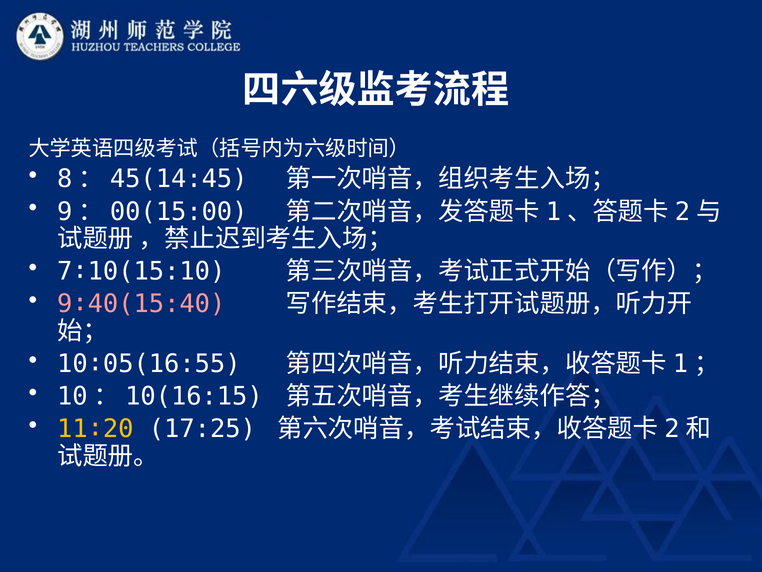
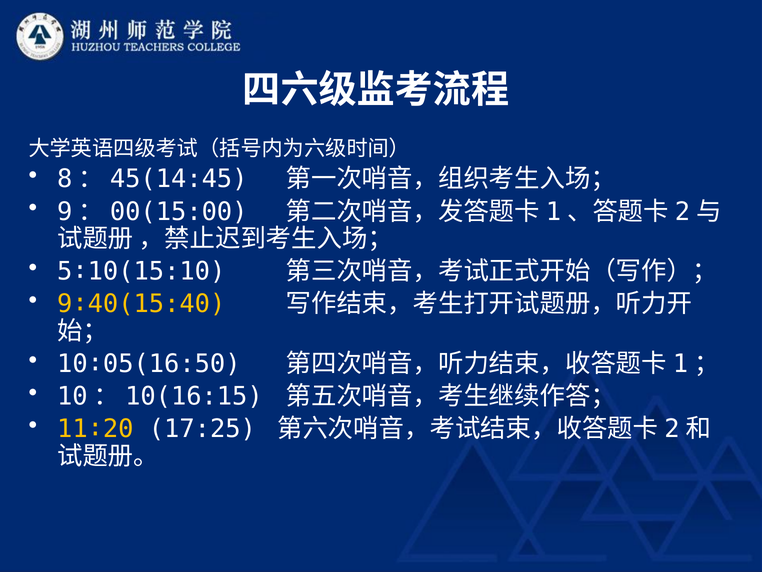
7∶10(15:10: 7∶10(15:10 -> 5∶10(15:10
9∶40(15:40 colour: pink -> yellow
10∶05(16:55: 10∶05(16:55 -> 10∶05(16:50
